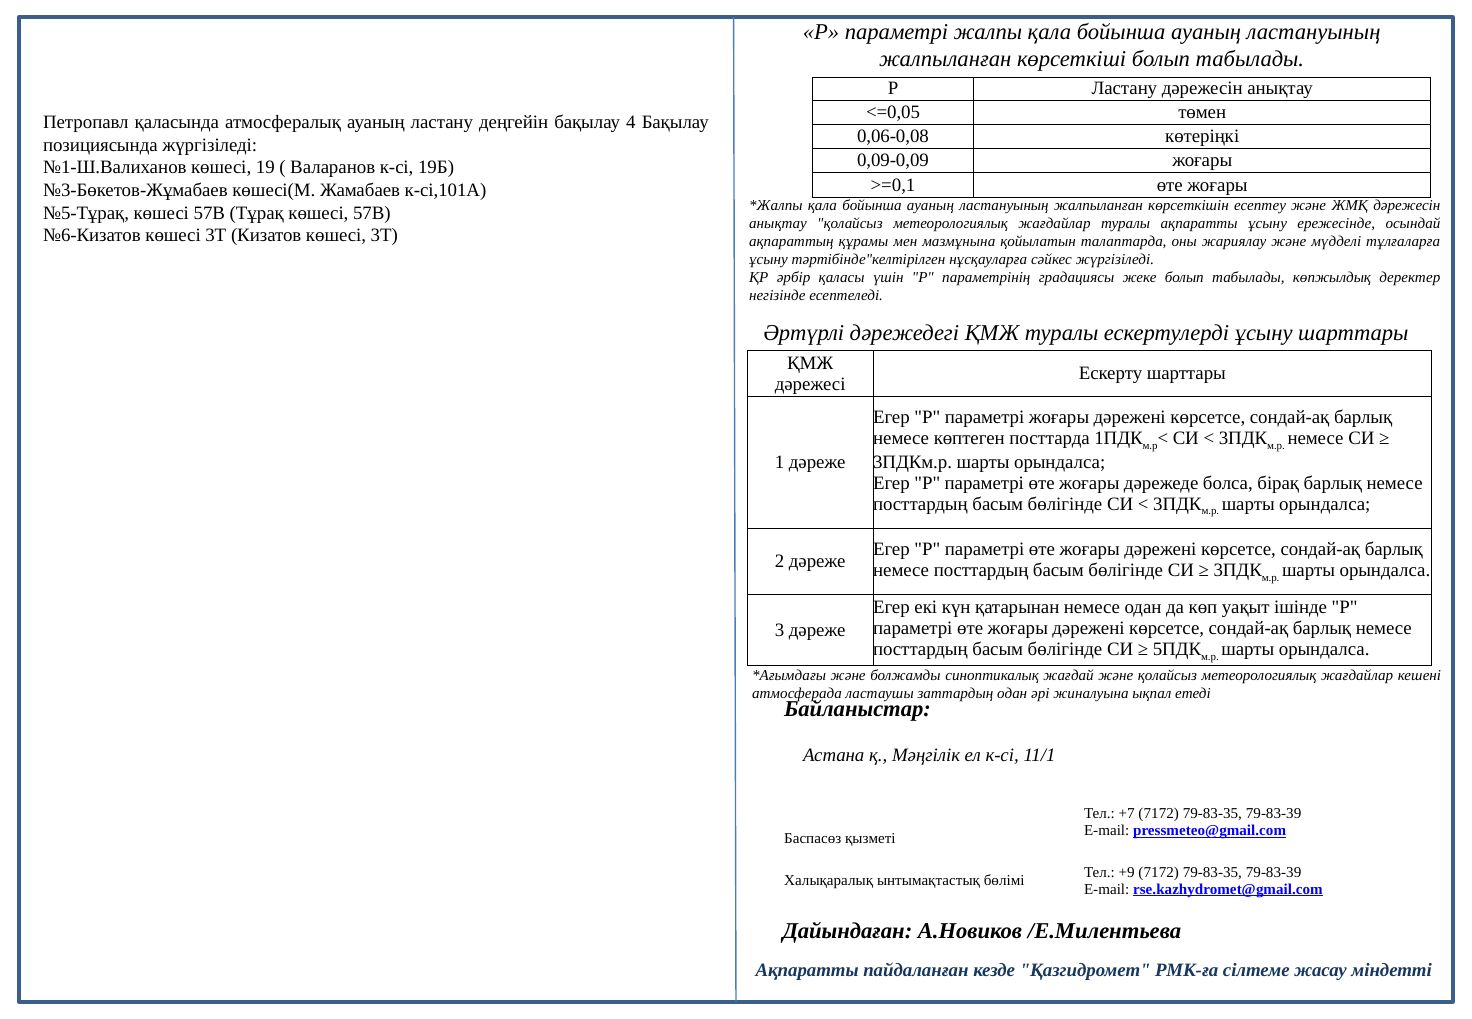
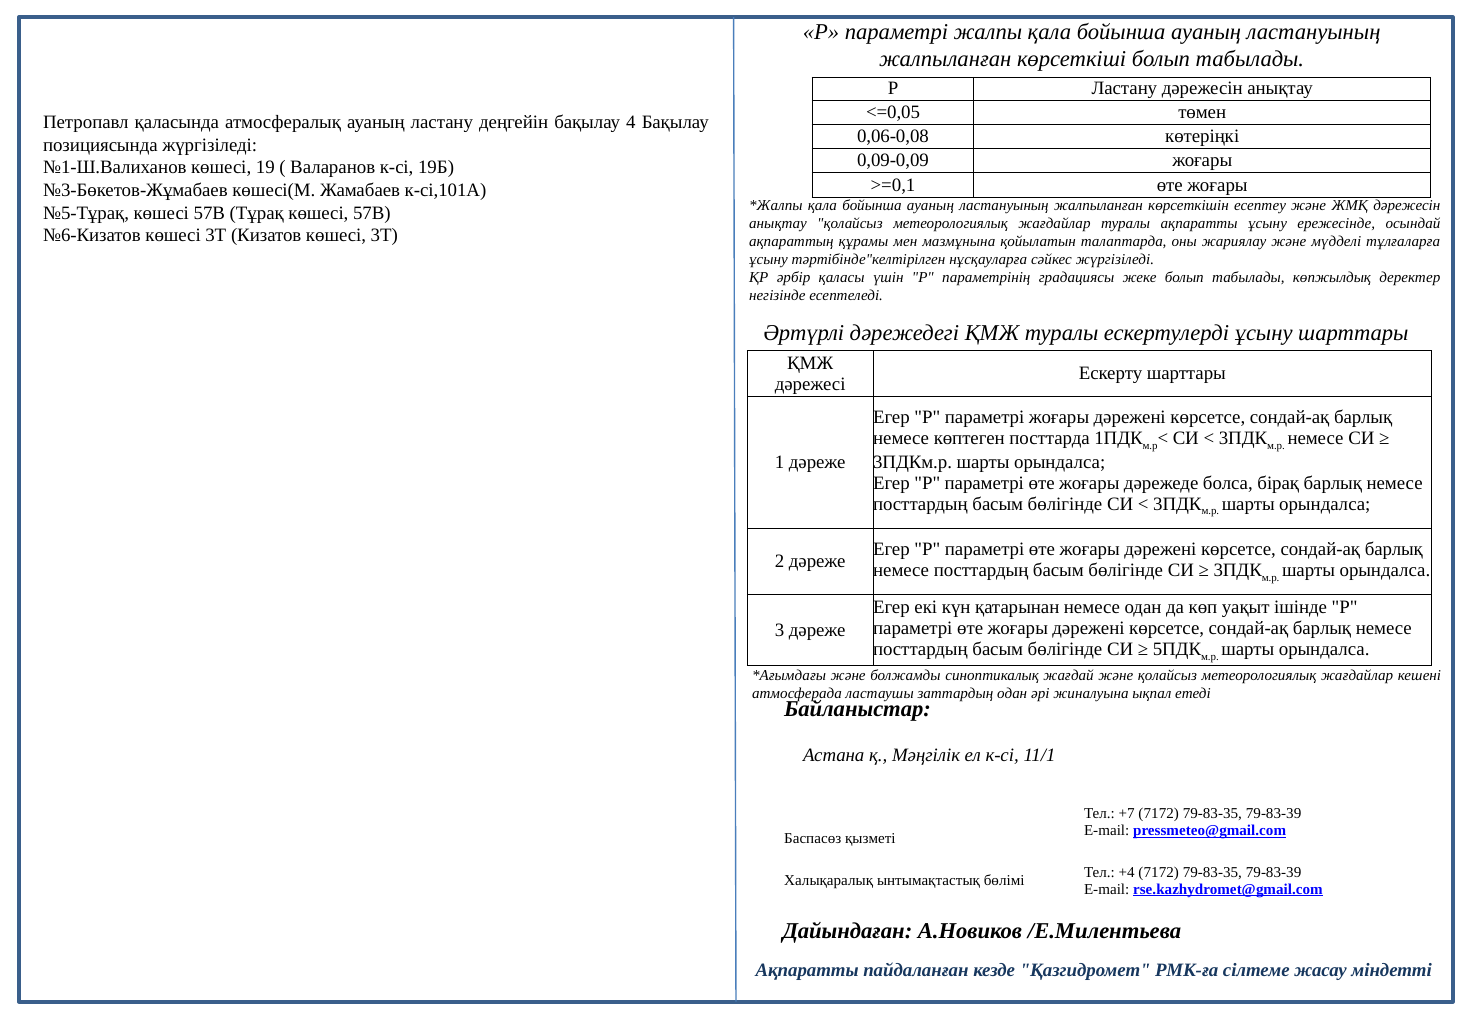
+9: +9 -> +4
